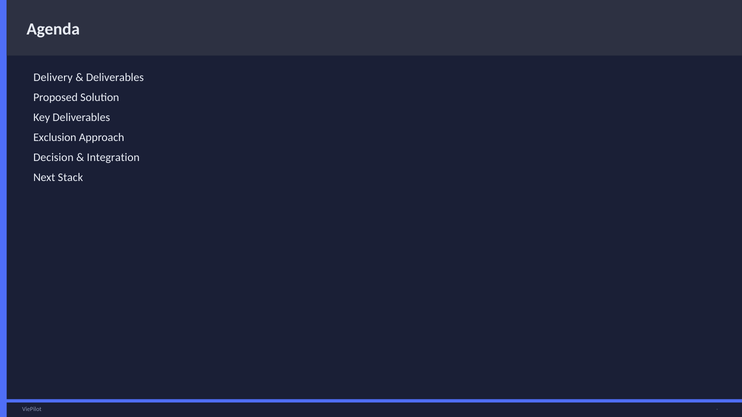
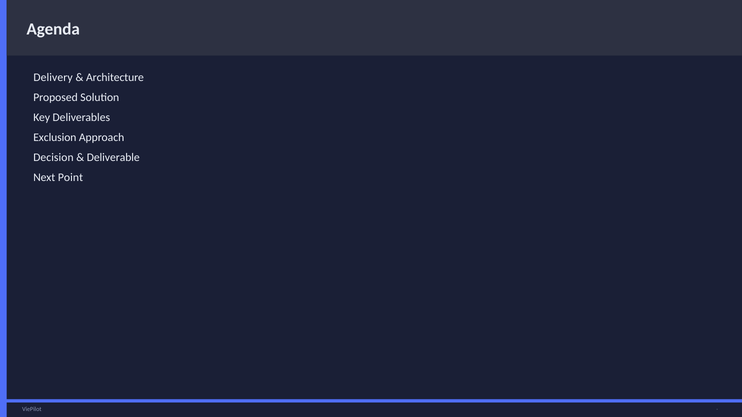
Deliverables at (115, 77): Deliverables -> Architecture
Integration: Integration -> Deliverable
Stack: Stack -> Point
